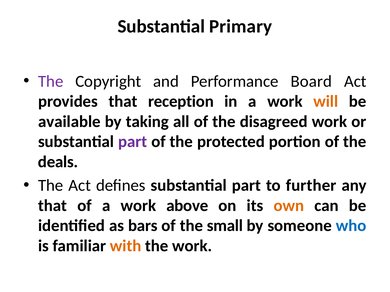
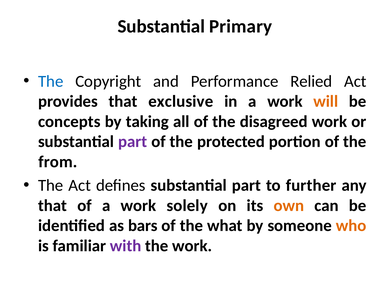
The at (51, 81) colour: purple -> blue
Board: Board -> Relied
reception: reception -> exclusive
available: available -> concepts
deals: deals -> from
above: above -> solely
small: small -> what
who colour: blue -> orange
with colour: orange -> purple
